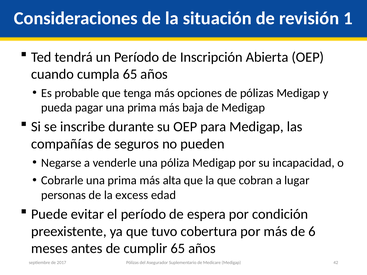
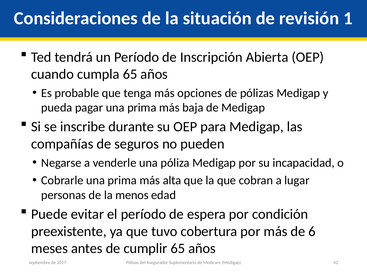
excess: excess -> menos
